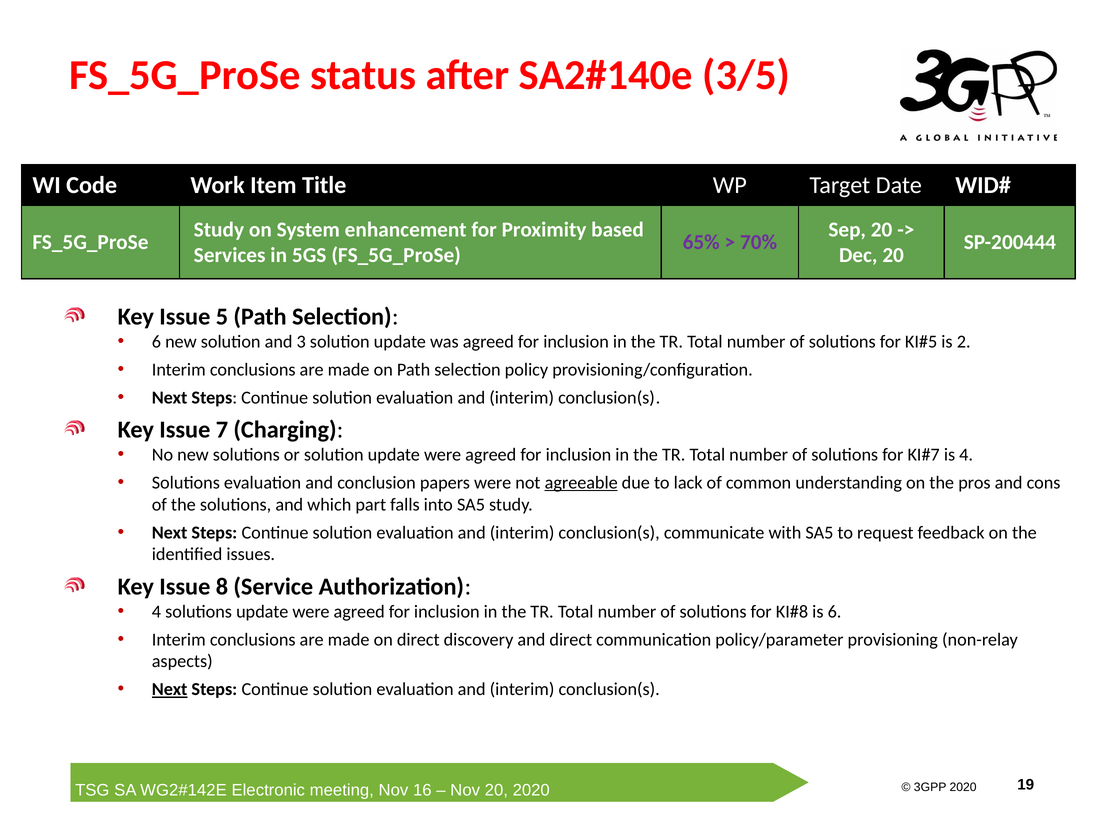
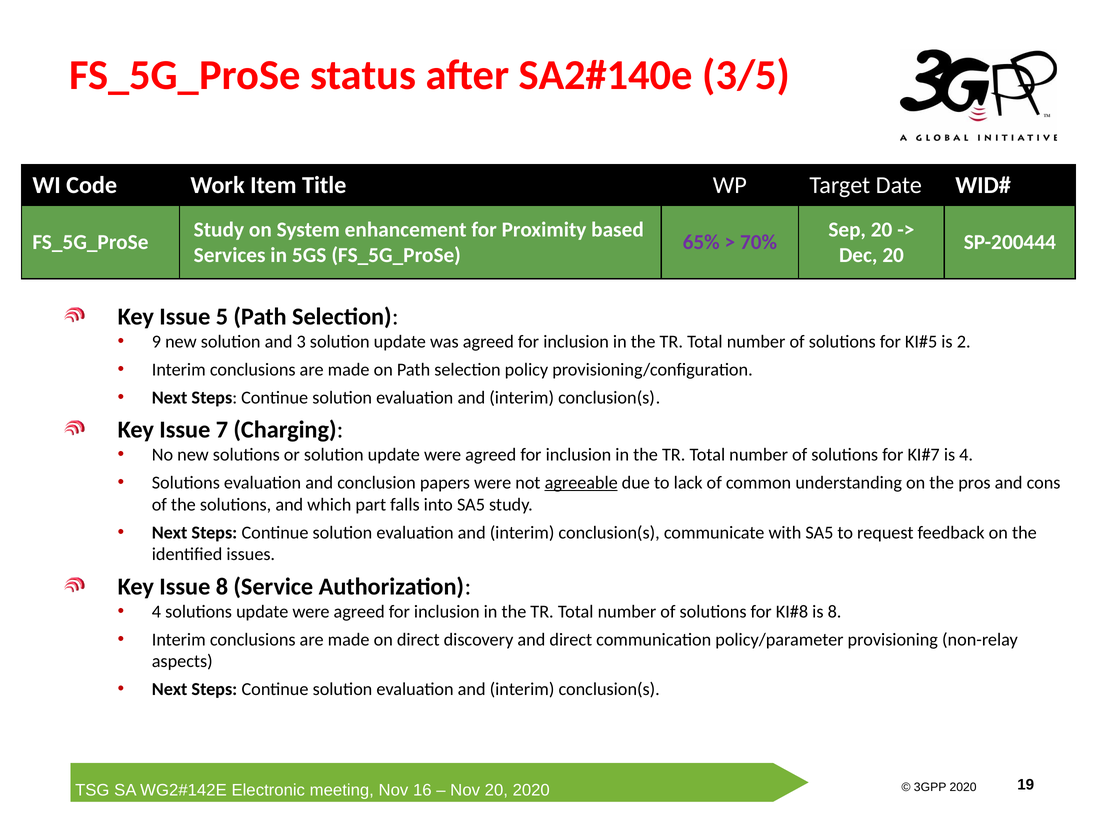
6 at (156, 341): 6 -> 9
is 6: 6 -> 8
Next at (170, 689) underline: present -> none
